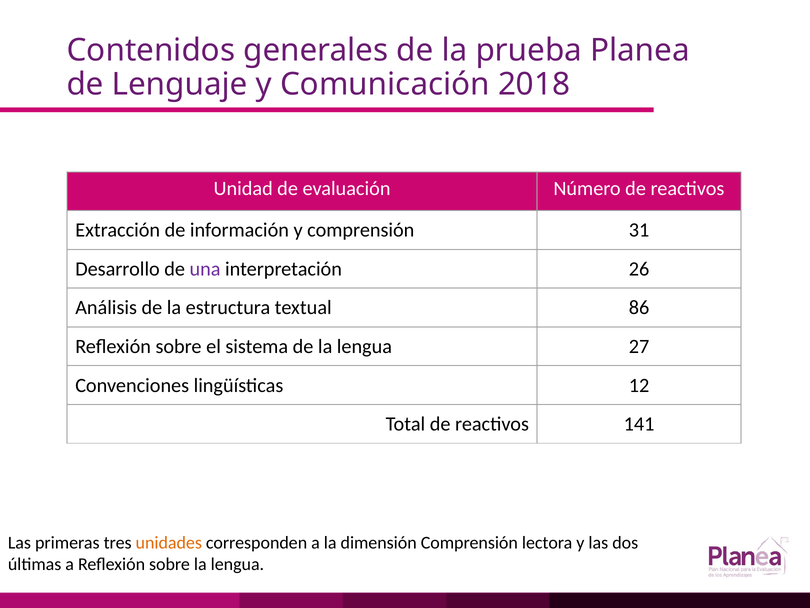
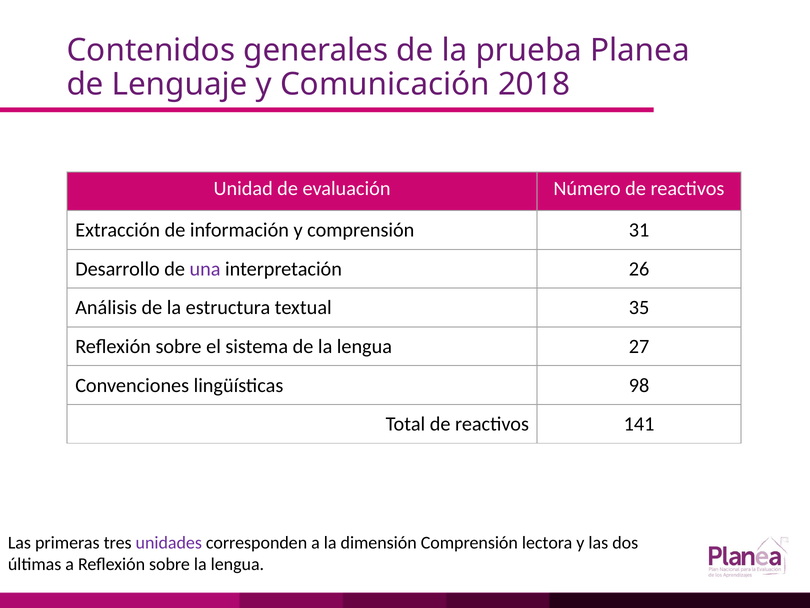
86: 86 -> 35
12: 12 -> 98
unidades colour: orange -> purple
